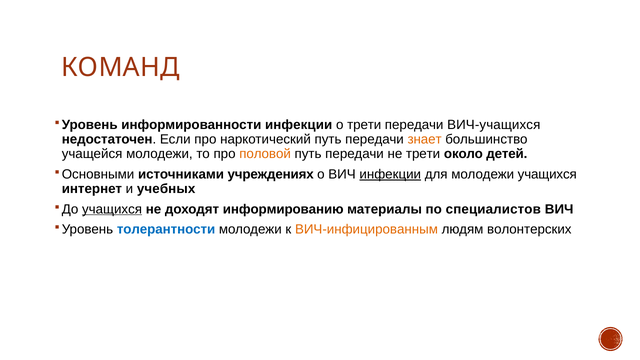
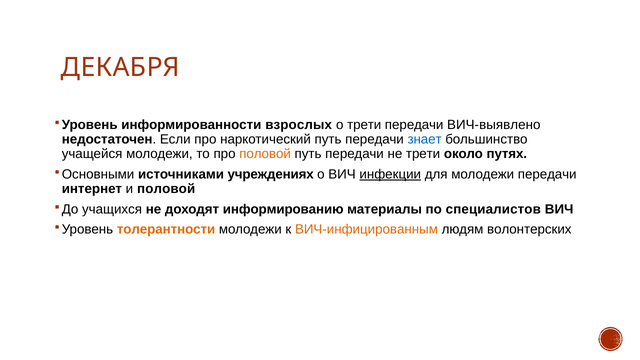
КОМАНД: КОМАНД -> ДЕКАБРЯ
информированности инфекции: инфекции -> взрослых
ВИЧ-учащихся: ВИЧ-учащихся -> ВИЧ-выявлено
знает colour: orange -> blue
детей: детей -> путях
молодежи учащихся: учащихся -> передачи
и учебных: учебных -> половой
учащихся at (112, 209) underline: present -> none
толерантности colour: blue -> orange
